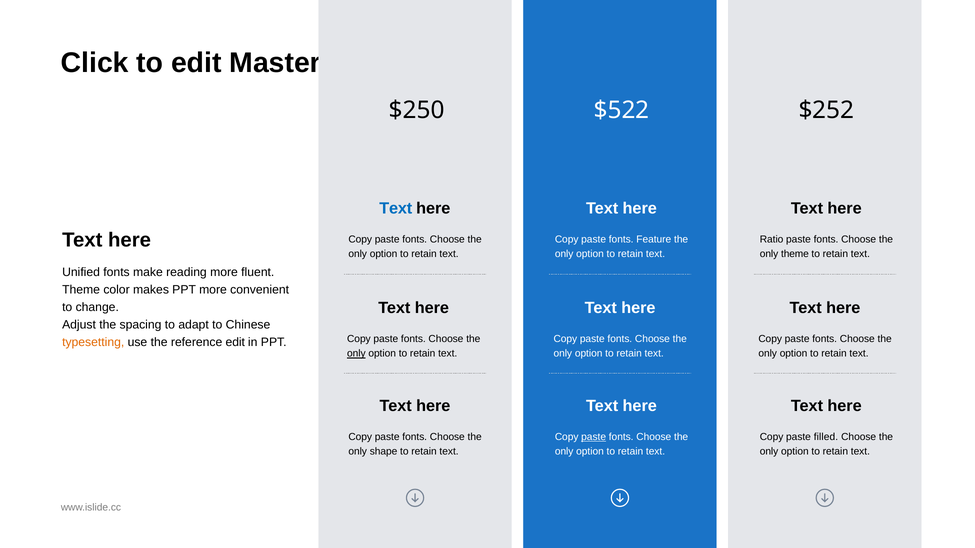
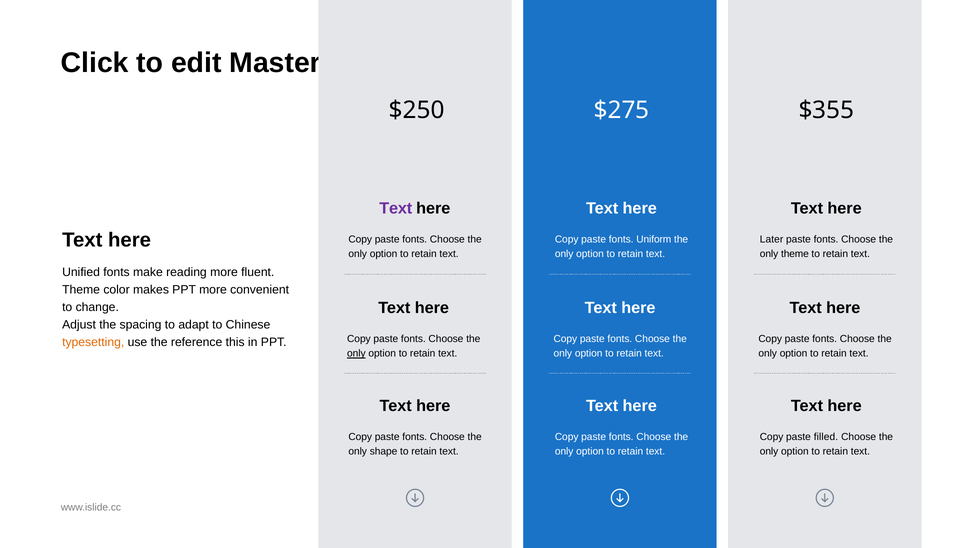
$522: $522 -> $275
$252: $252 -> $355
Text at (396, 209) colour: blue -> purple
Feature: Feature -> Uniform
Ratio: Ratio -> Later
reference edit: edit -> this
paste at (594, 437) underline: present -> none
